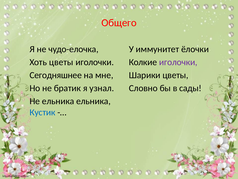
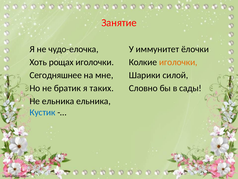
Общего: Общего -> Занятие
Хоть цветы: цветы -> рощах
иголочки at (178, 62) colour: purple -> orange
Шарики цветы: цветы -> силой
узнал: узнал -> таких
